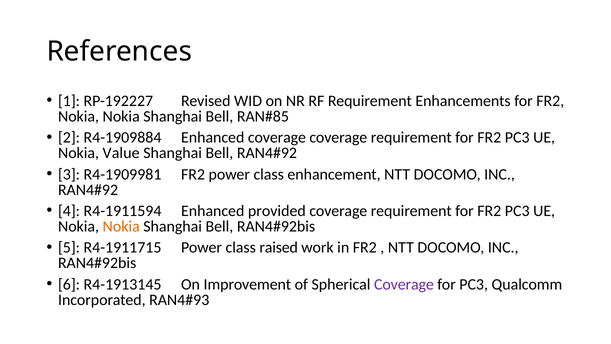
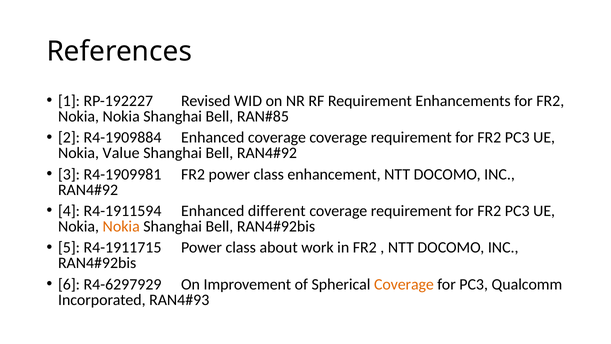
provided: provided -> different
raised: raised -> about
R4-1913145: R4-1913145 -> R4-6297929
Coverage at (404, 284) colour: purple -> orange
